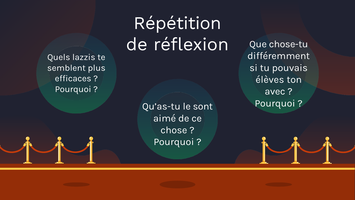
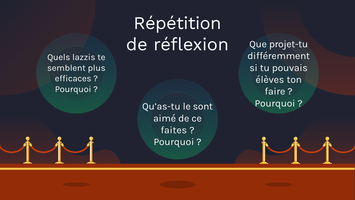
chose-tu: chose-tu -> projet-tu
avec: avec -> faire
chose: chose -> faites
